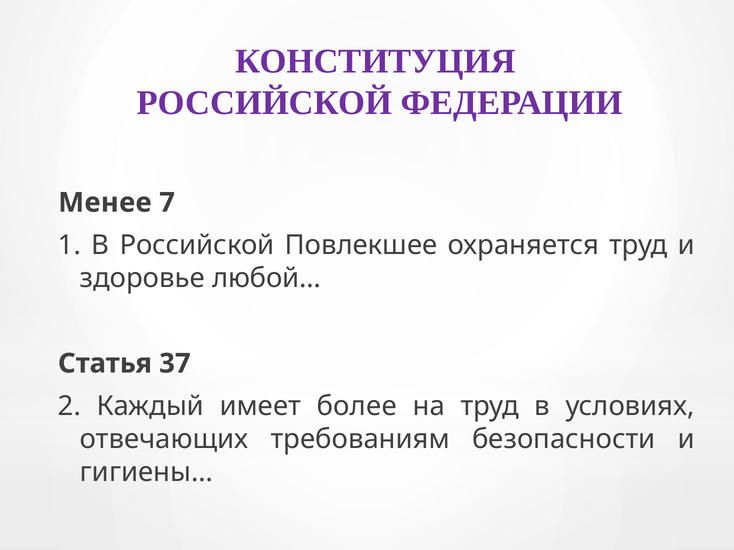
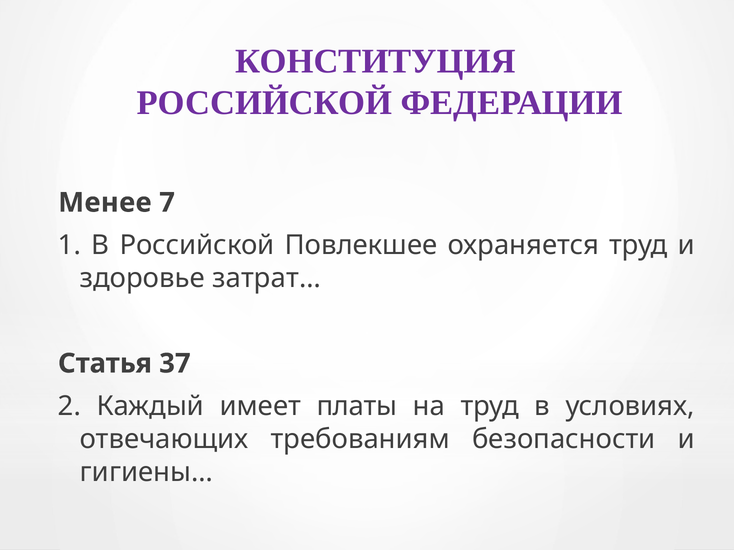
любой…: любой… -> затрат…
более: более -> платы
